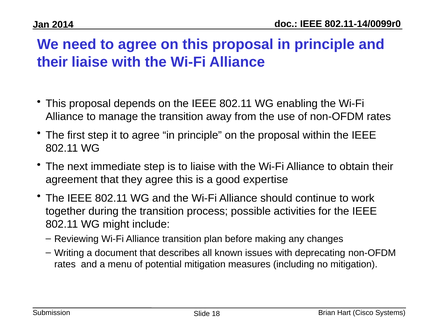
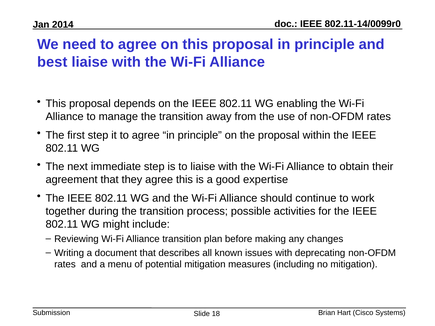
their at (52, 62): their -> best
